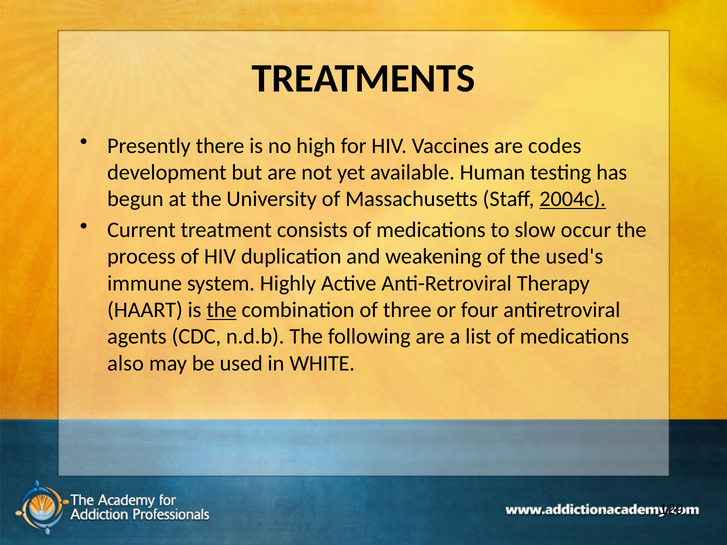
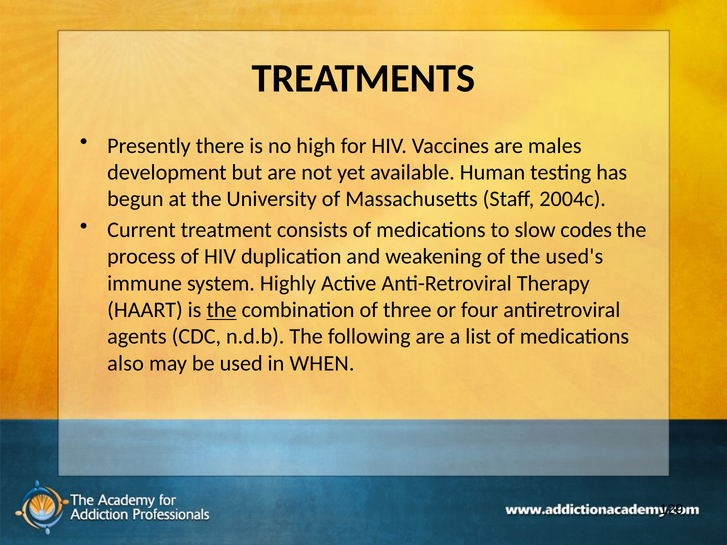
codes: codes -> males
2004c underline: present -> none
occur: occur -> codes
WHITE: WHITE -> WHEN
